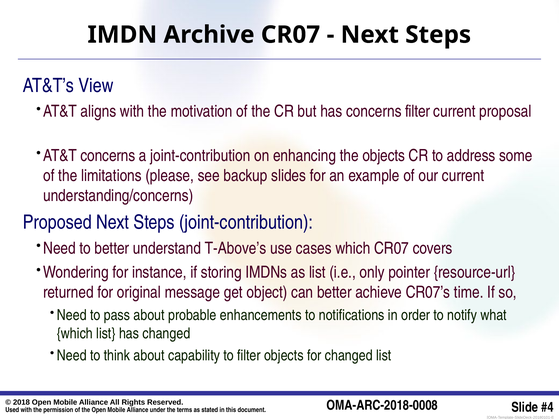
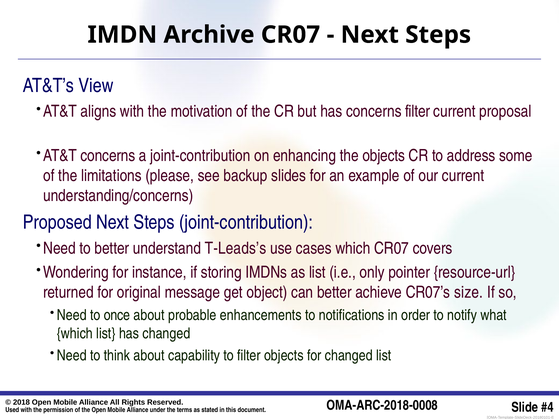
T-Above’s: T-Above’s -> T-Leads’s
time: time -> size
pass: pass -> once
